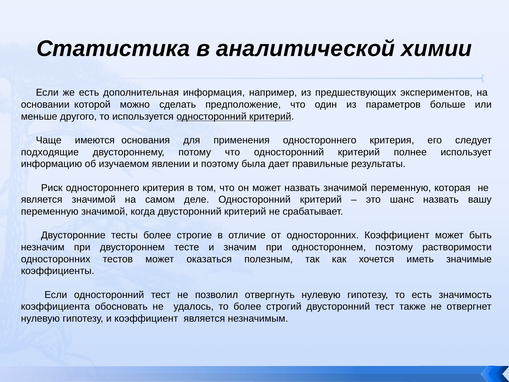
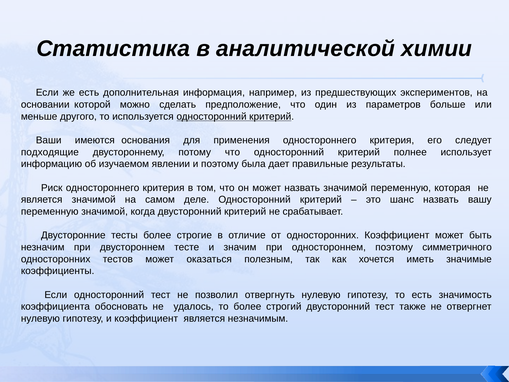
Чаще: Чаще -> Ваши
растворимости: растворимости -> симметричного
